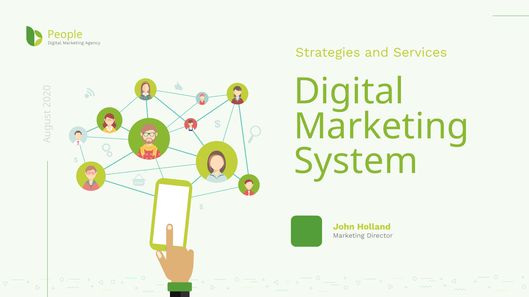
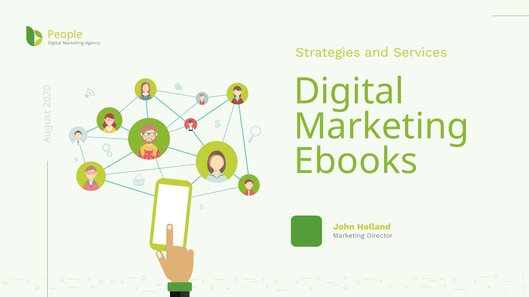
System: System -> Ebooks
